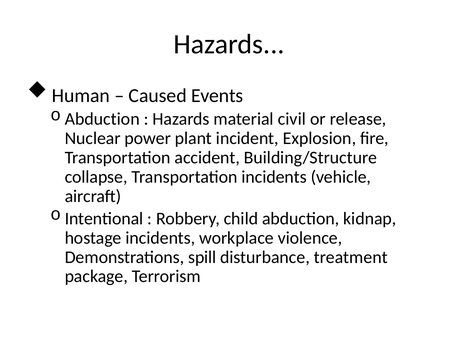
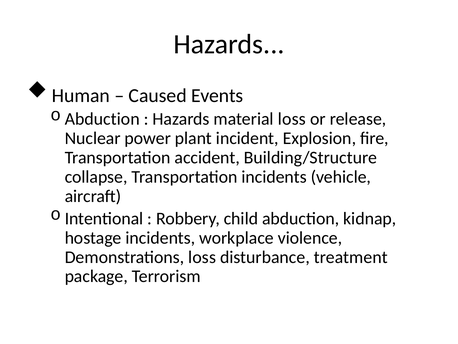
material civil: civil -> loss
Demonstrations spill: spill -> loss
